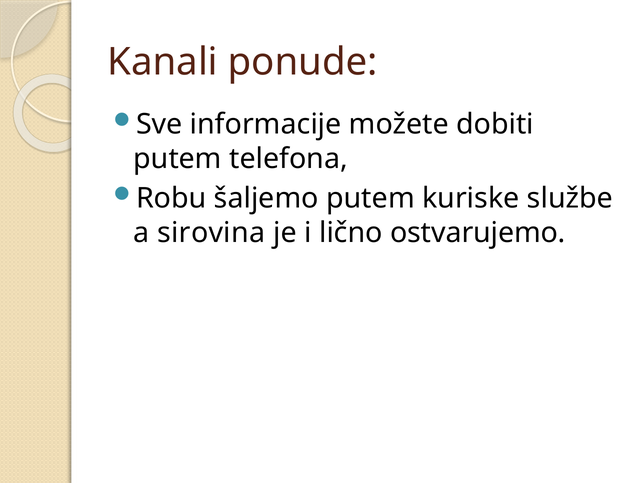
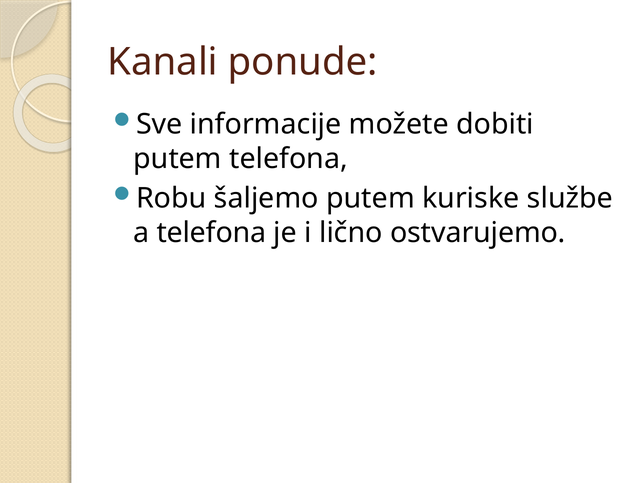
a sirovina: sirovina -> telefona
